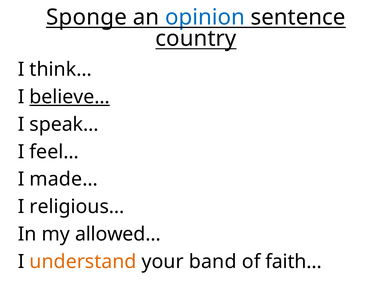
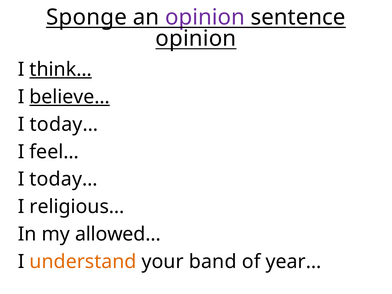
opinion at (205, 17) colour: blue -> purple
country at (196, 39): country -> opinion
think… underline: none -> present
speak… at (64, 124): speak… -> today…
made… at (64, 179): made… -> today…
faith…: faith… -> year…
